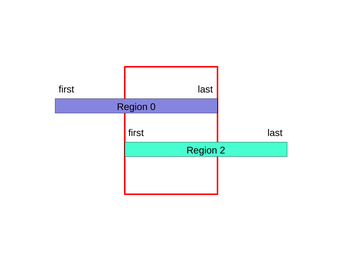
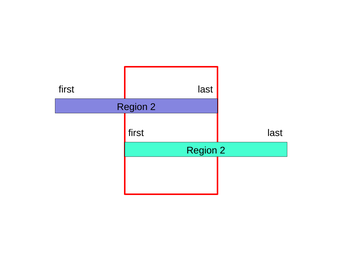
0 at (153, 107): 0 -> 2
